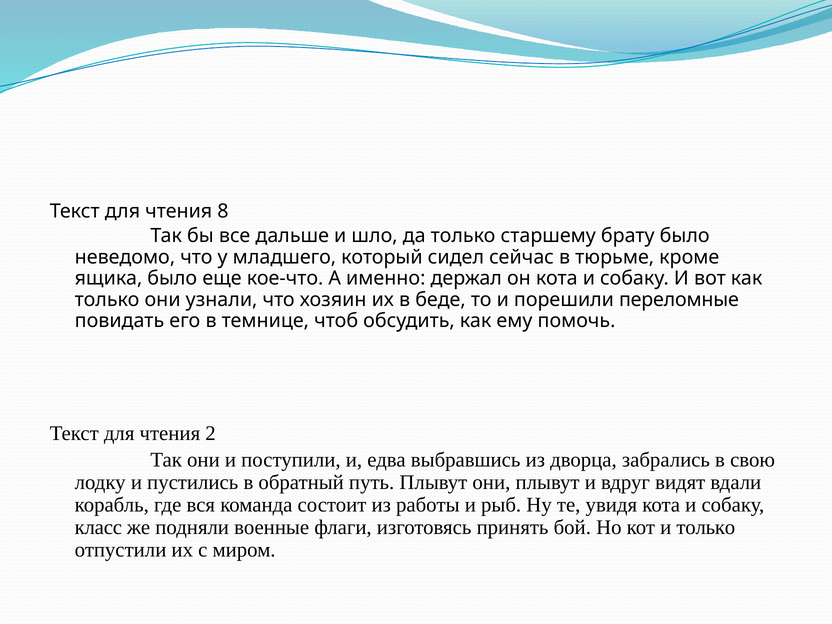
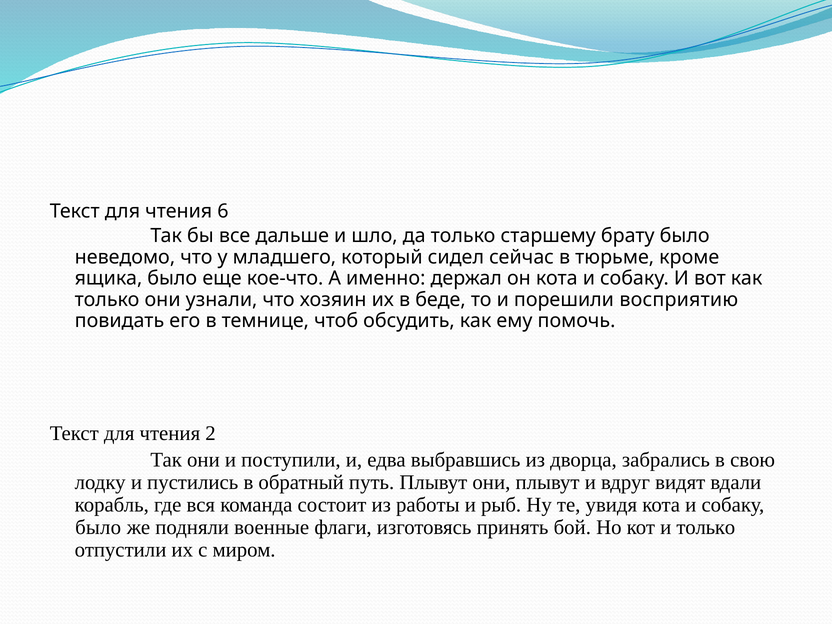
8: 8 -> 6
переломные: переломные -> восприятию
класс at (98, 527): класс -> было
